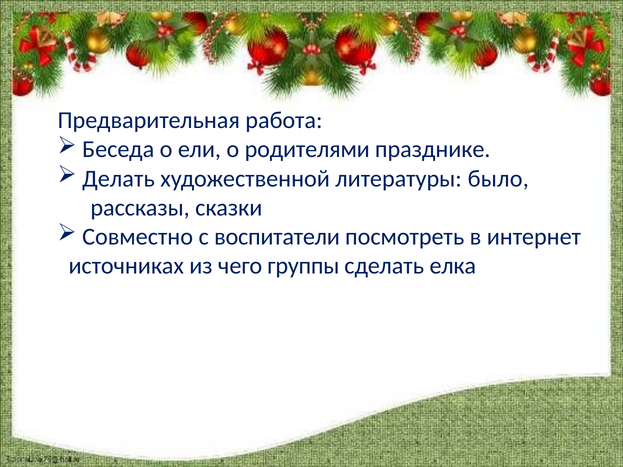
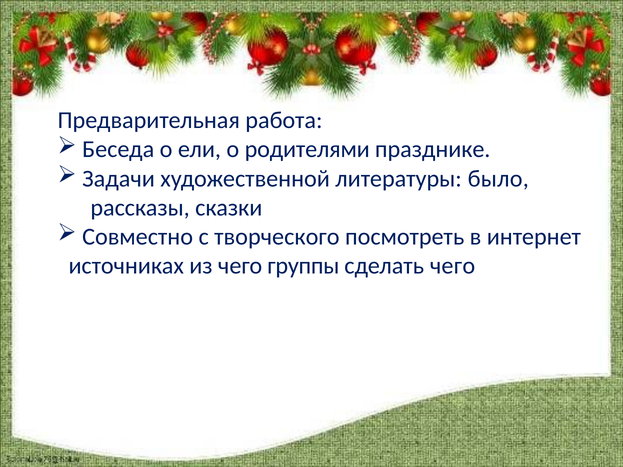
Делать: Делать -> Задачи
воспитатели: воспитатели -> творческого
сделать елка: елка -> чего
